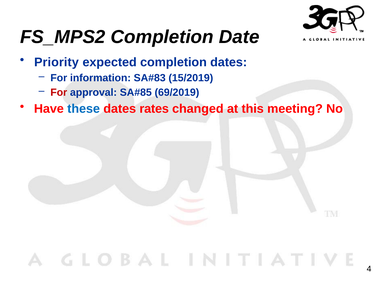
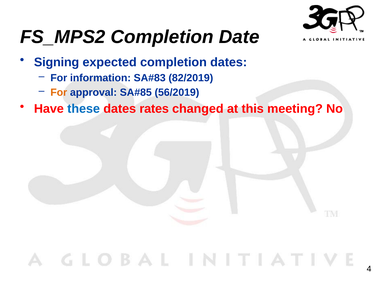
Priority: Priority -> Signing
15/2019: 15/2019 -> 82/2019
For at (59, 92) colour: red -> orange
69/2019: 69/2019 -> 56/2019
